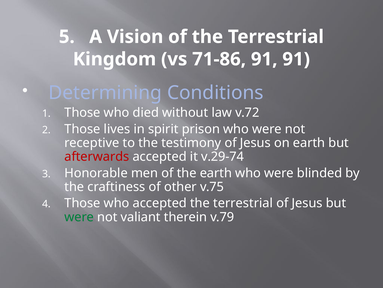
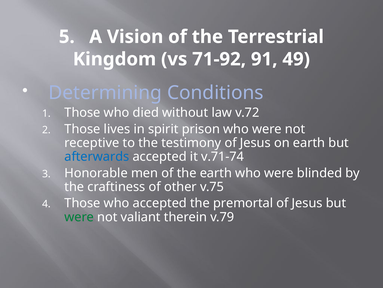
71-86: 71-86 -> 71-92
91 91: 91 -> 49
afterwards colour: red -> blue
v.29-74: v.29-74 -> v.71-74
accepted the terrestrial: terrestrial -> premortal
